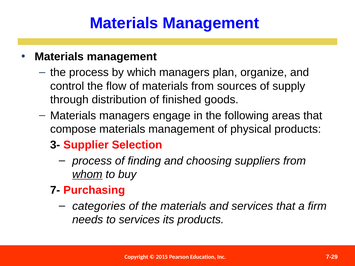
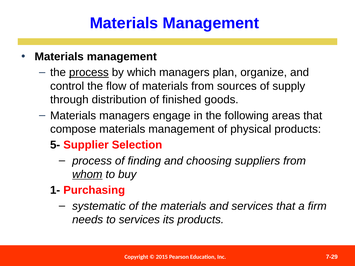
process at (89, 73) underline: none -> present
3-: 3- -> 5-
7-: 7- -> 1-
categories: categories -> systematic
